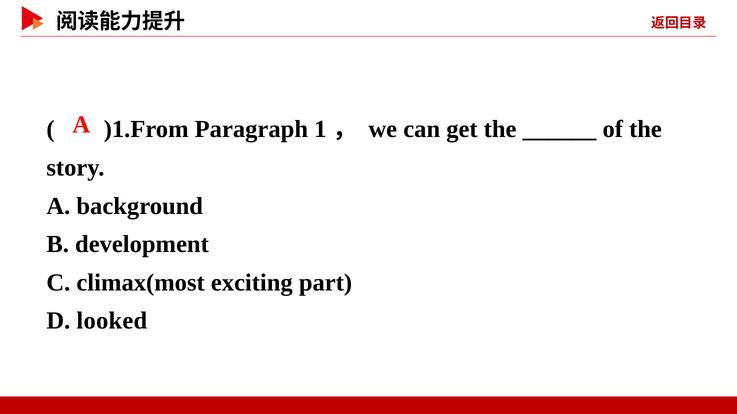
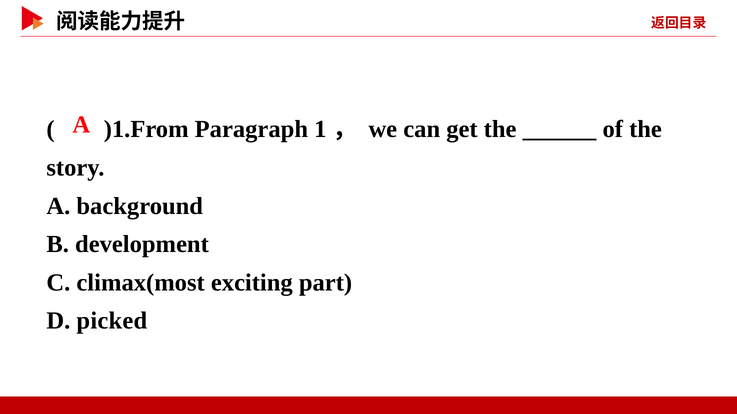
looked: looked -> picked
